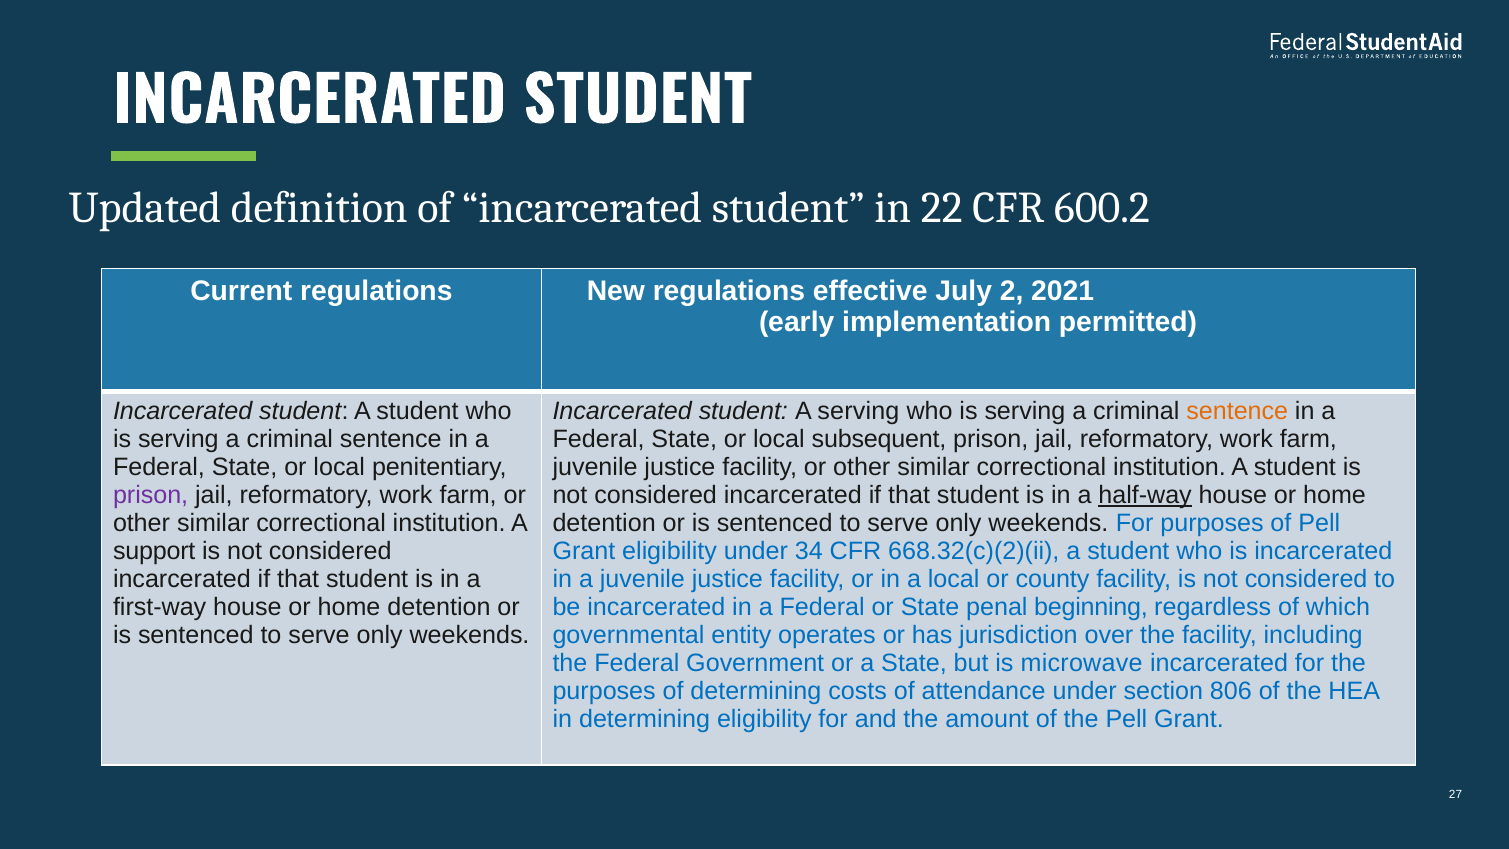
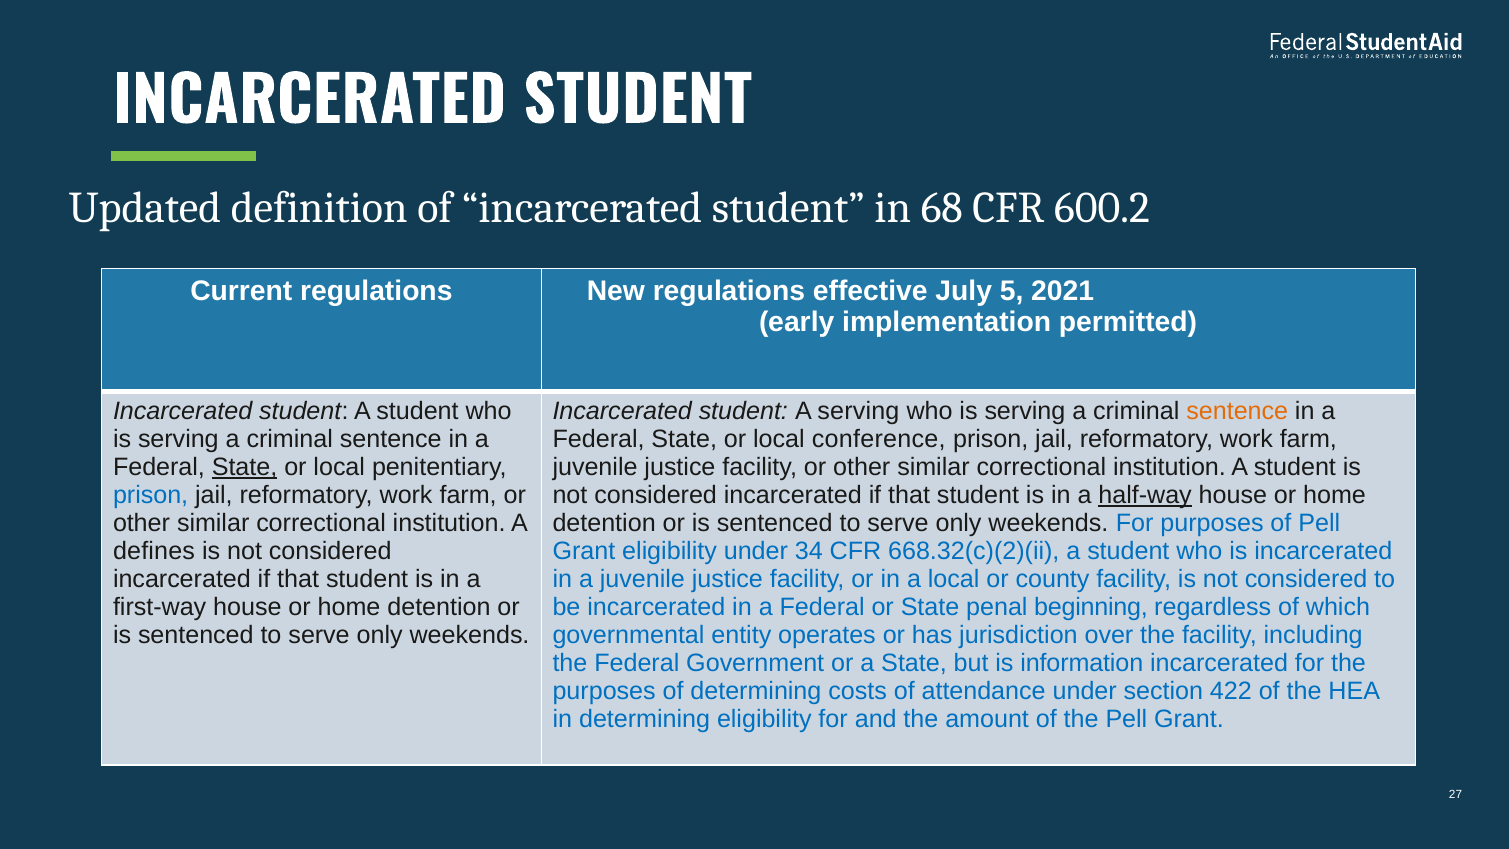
22: 22 -> 68
2: 2 -> 5
subsequent: subsequent -> conference
State at (245, 467) underline: none -> present
prison at (151, 495) colour: purple -> blue
support: support -> defines
microwave: microwave -> information
806: 806 -> 422
